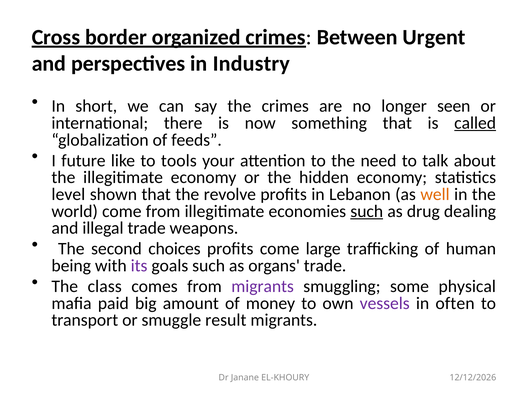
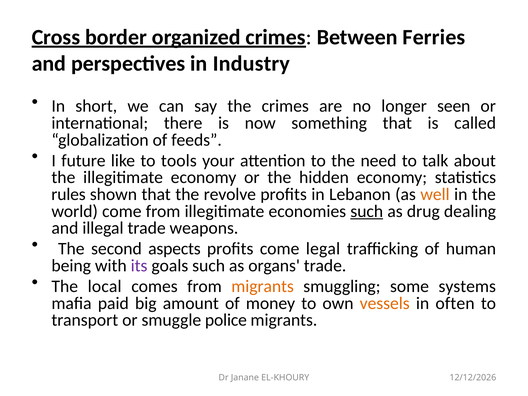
Urgent: Urgent -> Ferries
called underline: present -> none
level: level -> rules
choices: choices -> aspects
large: large -> legal
class: class -> local
migrants at (263, 286) colour: purple -> orange
physical: physical -> systems
vessels colour: purple -> orange
result: result -> police
